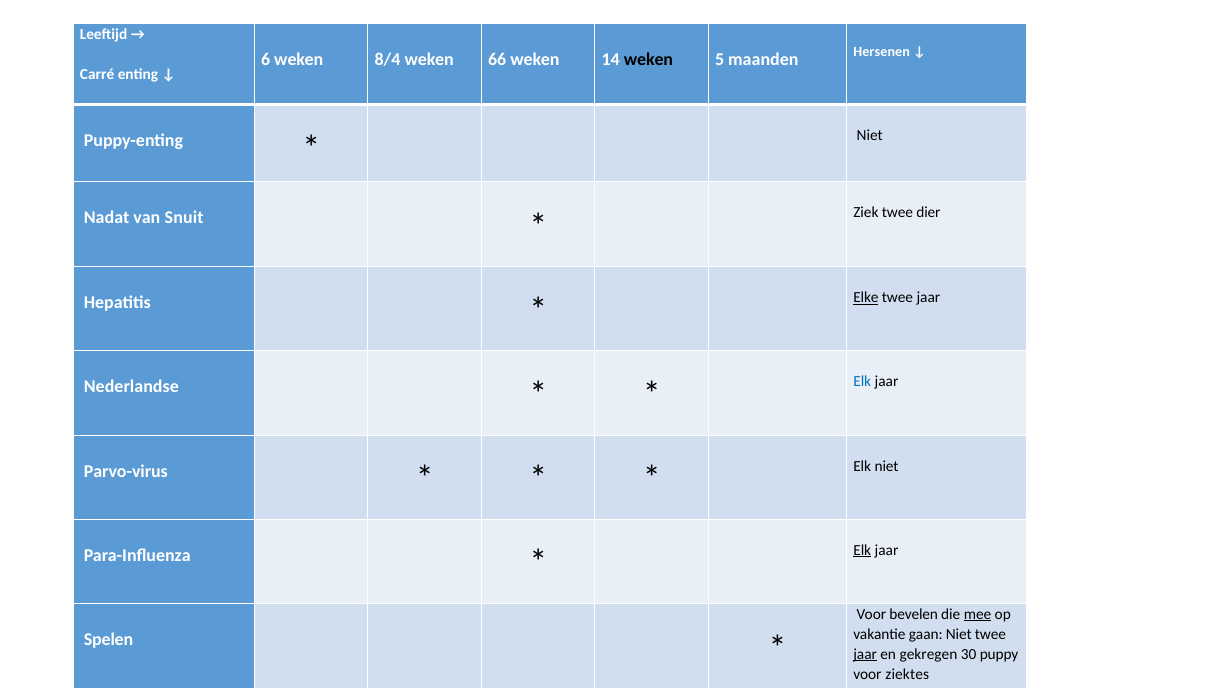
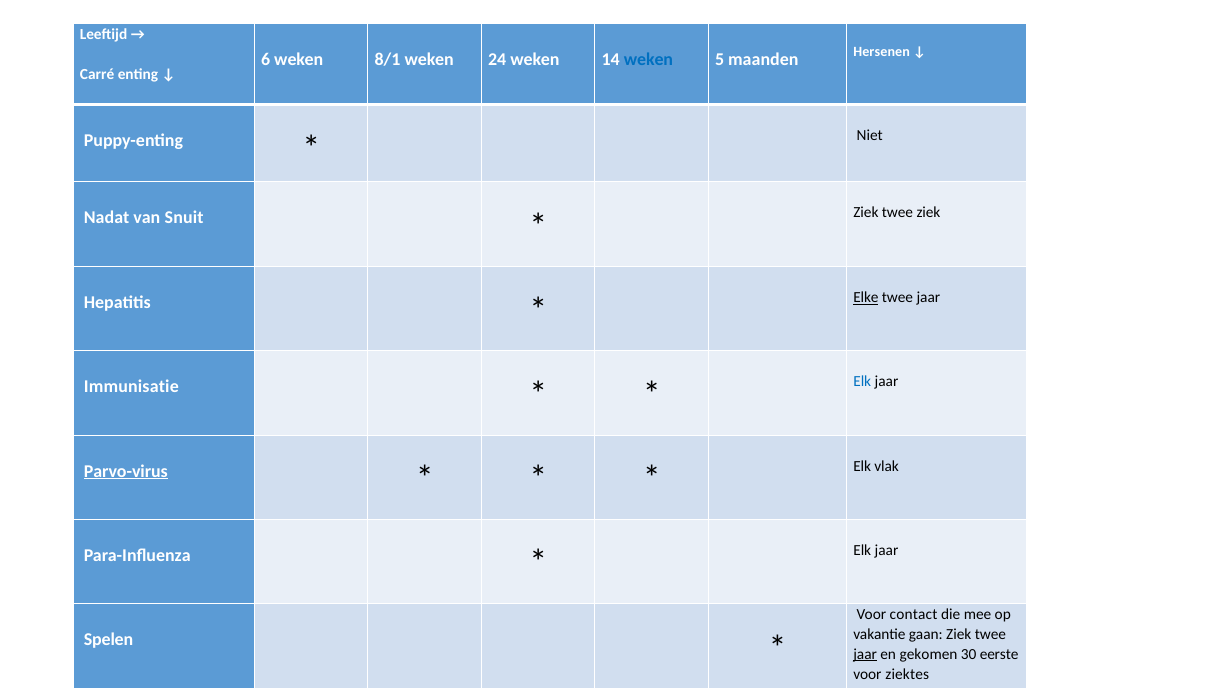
8/4: 8/4 -> 8/1
66: 66 -> 24
weken at (649, 59) colour: black -> blue
twee dier: dier -> ziek
Nederlandse: Nederlandse -> Immunisatie
Parvo-virus underline: none -> present
Elk niet: niet -> vlak
Elk at (862, 550) underline: present -> none
bevelen: bevelen -> contact
mee underline: present -> none
gaan Niet: Niet -> Ziek
gekregen: gekregen -> gekomen
puppy: puppy -> eerste
